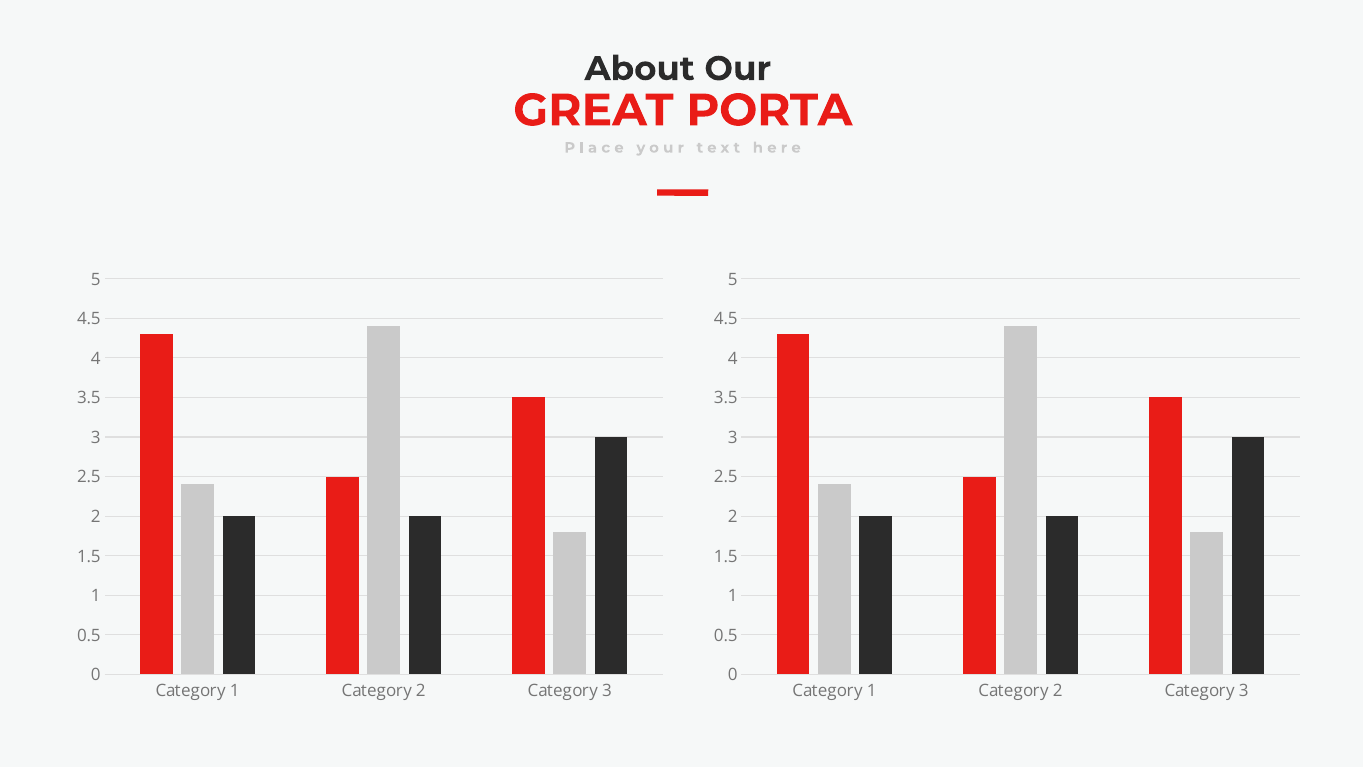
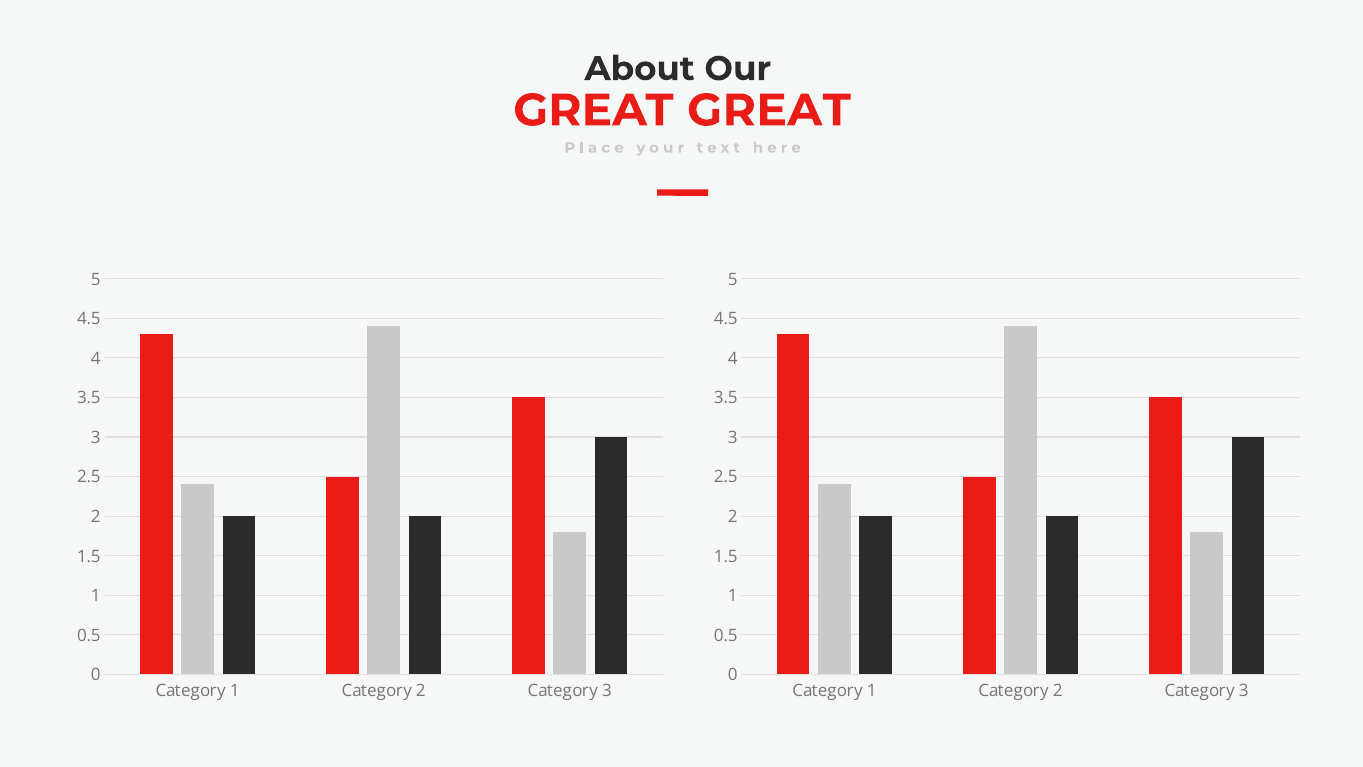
GREAT PORTA: PORTA -> GREAT
